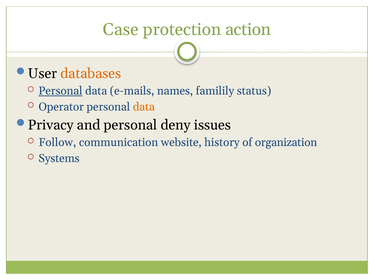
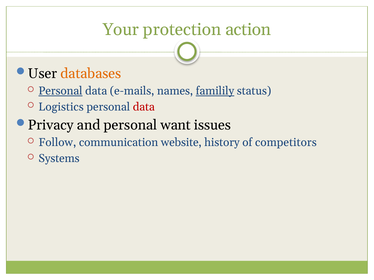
Case: Case -> Your
familily underline: none -> present
Operator: Operator -> Logistics
data at (144, 107) colour: orange -> red
deny: deny -> want
organization: organization -> competitors
